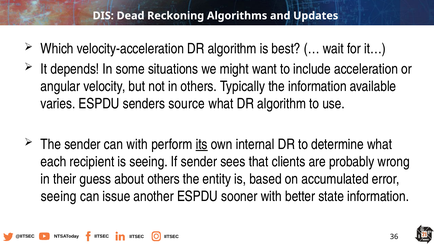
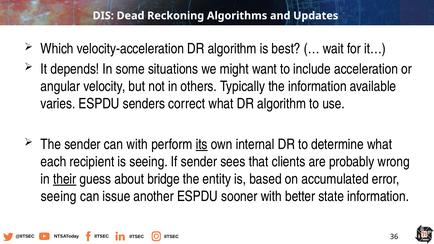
source: source -> correct
their underline: none -> present
about others: others -> bridge
